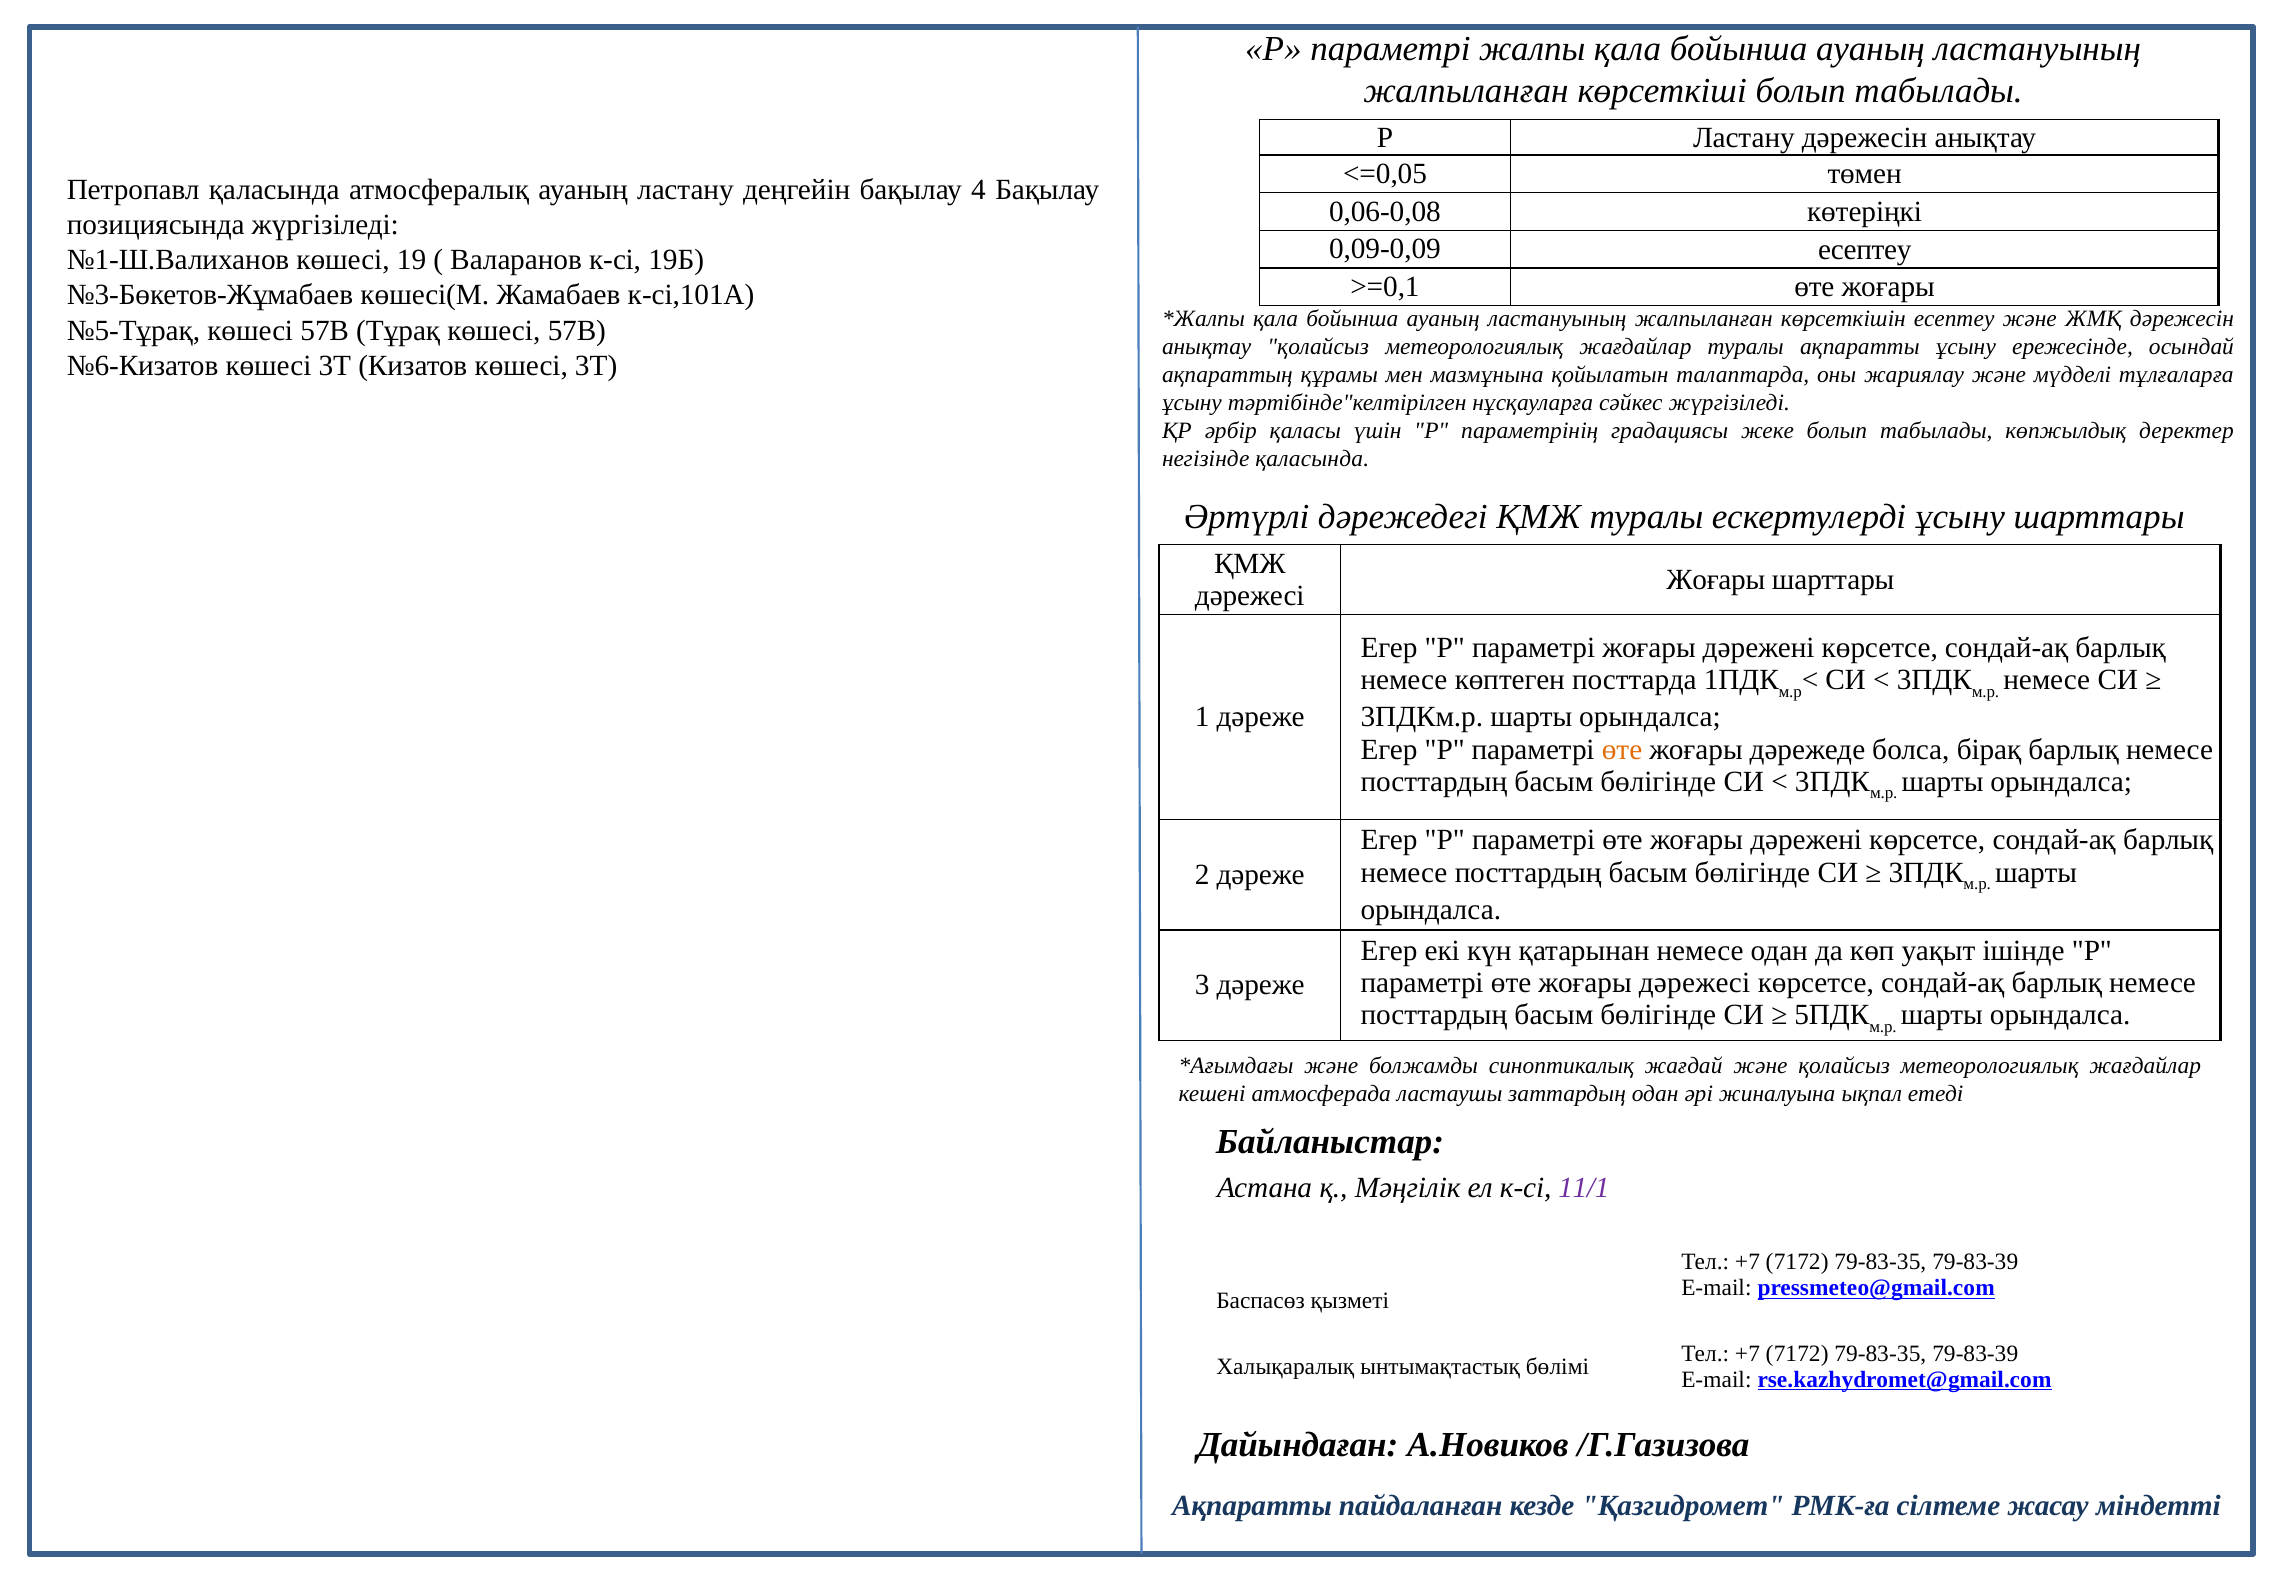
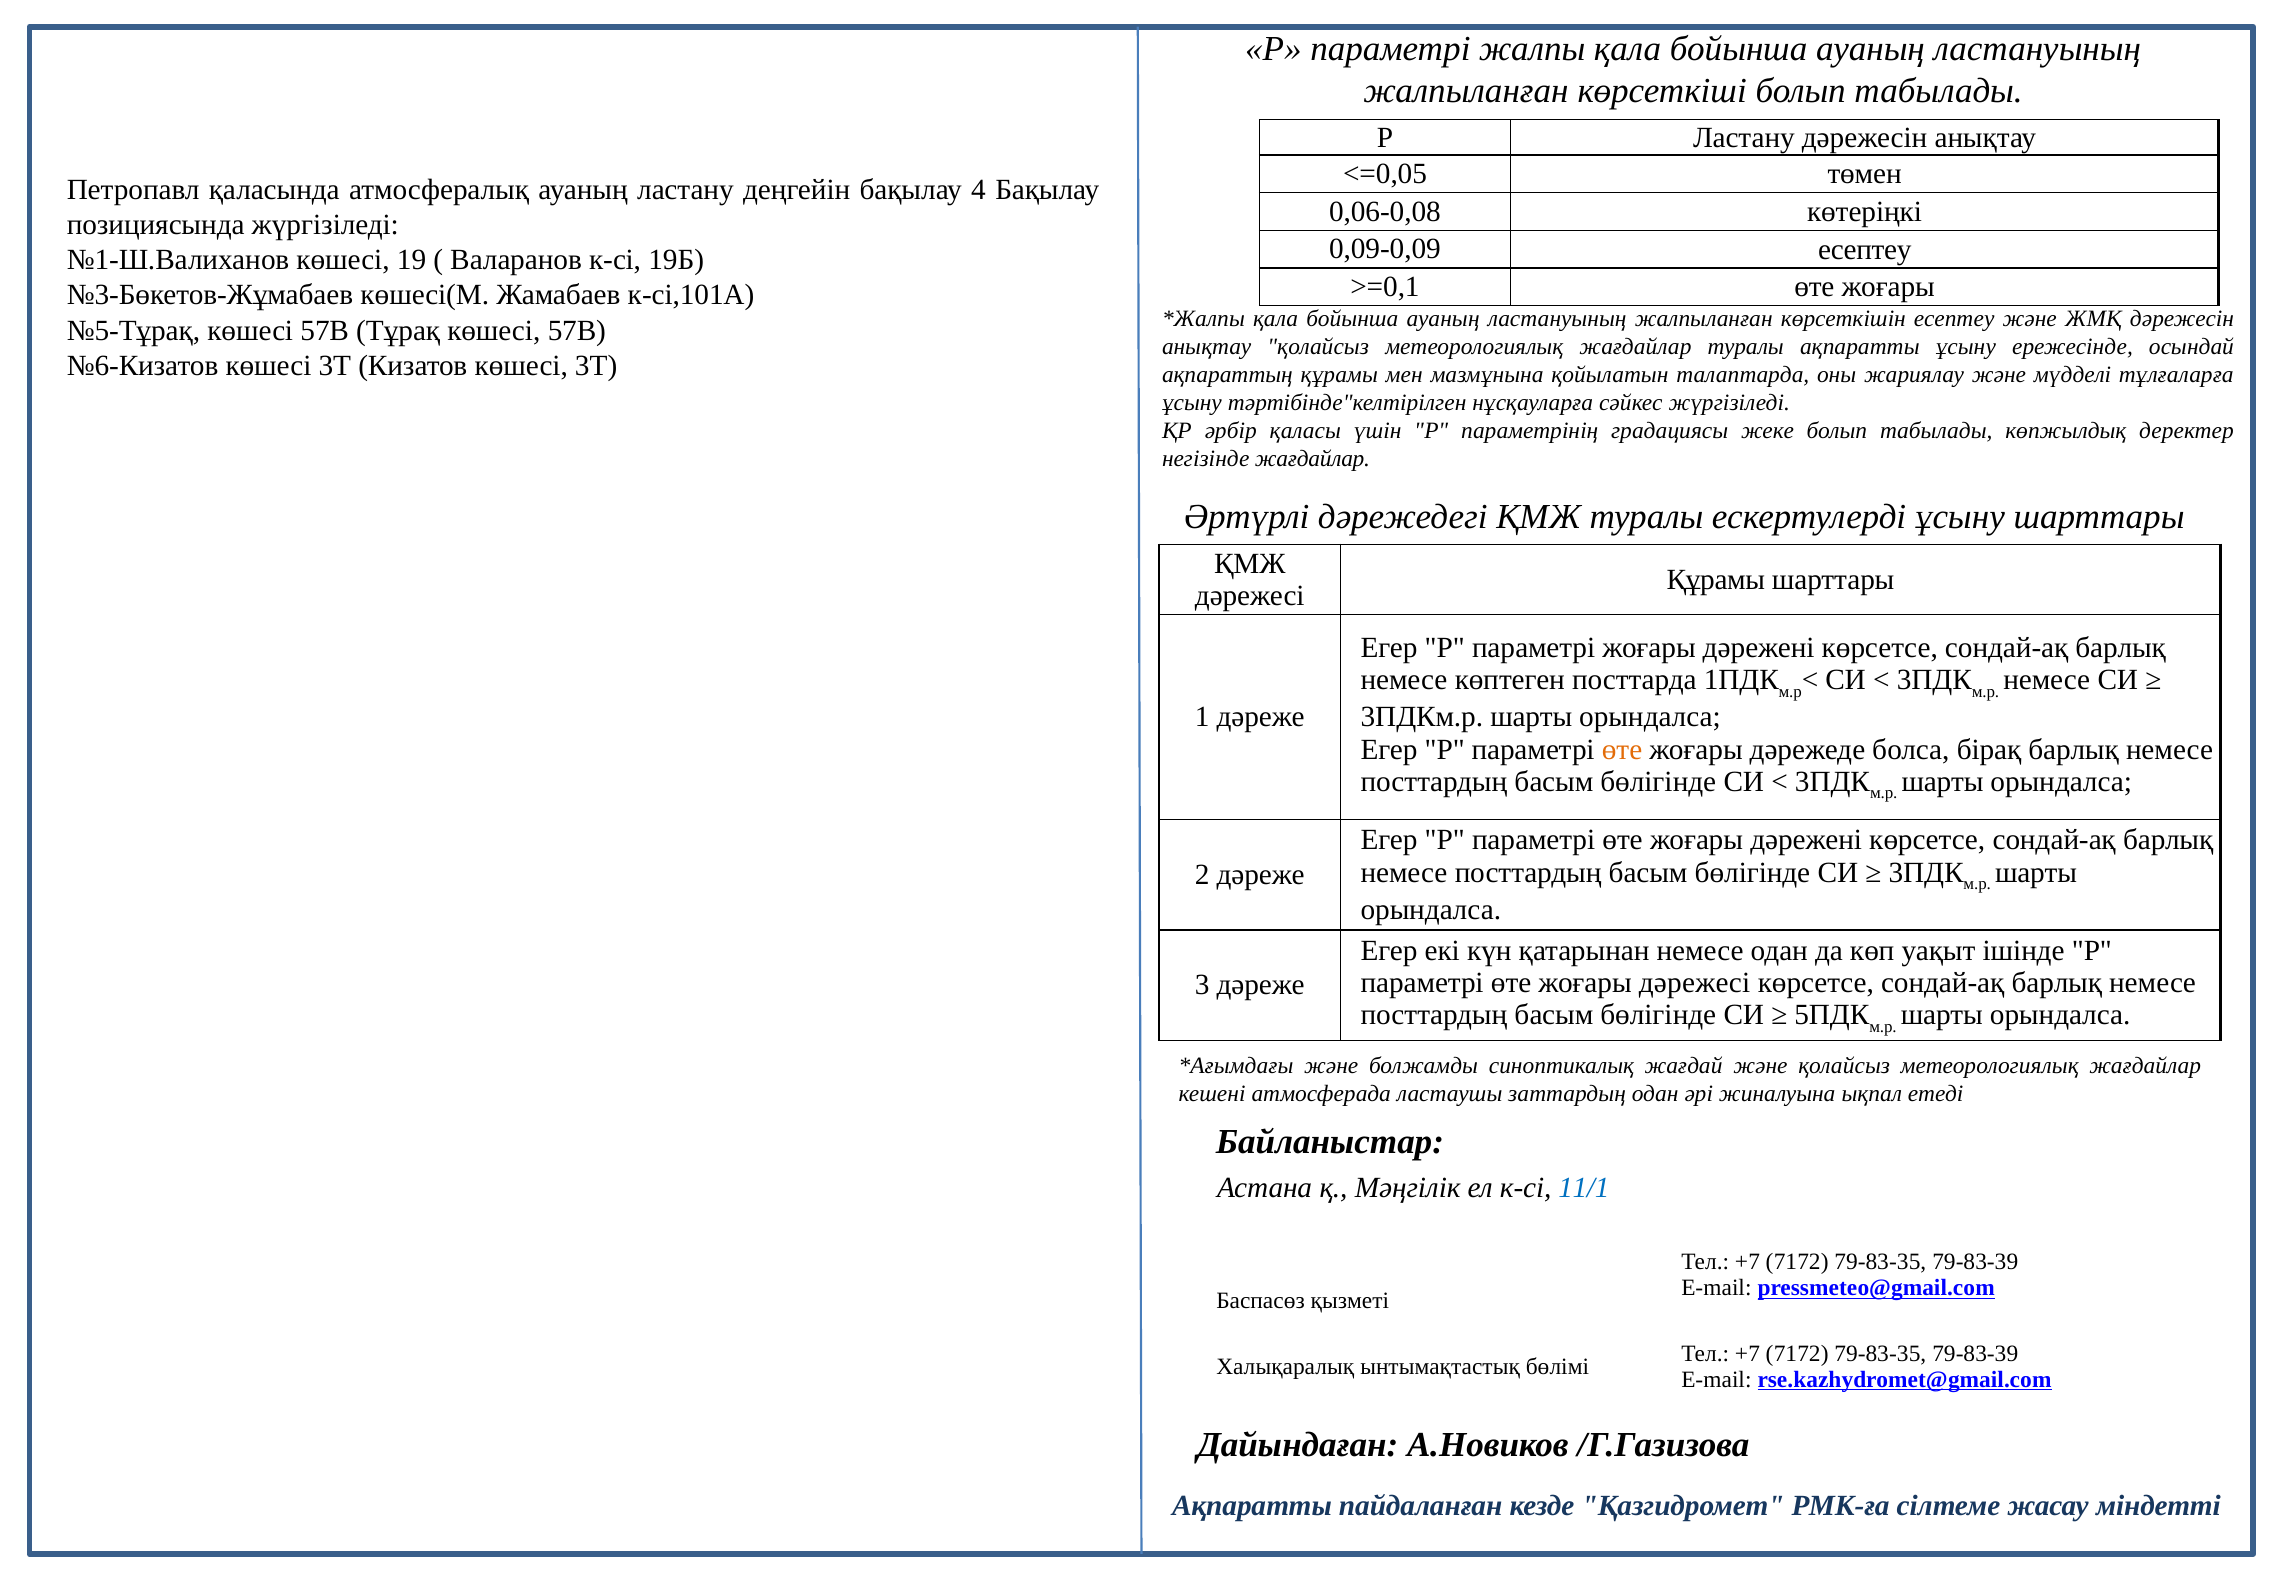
негізінде қаласында: қаласында -> жағдайлар
Жоғары at (1716, 579): Жоғары -> Құрамы
11/1 colour: purple -> blue
